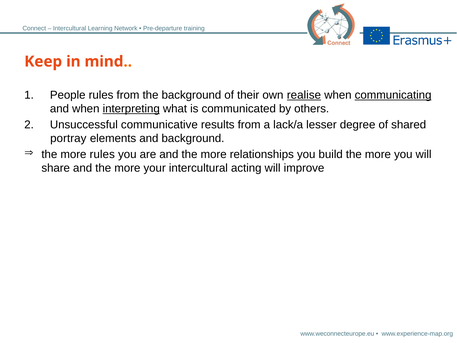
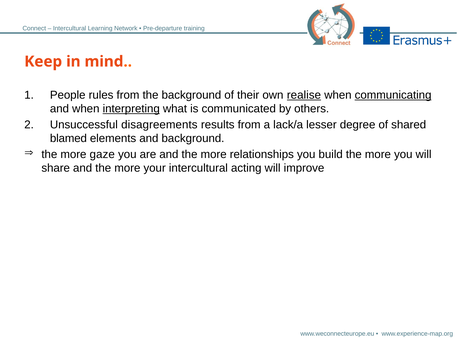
communicative: communicative -> disagreements
portray: portray -> blamed
more rules: rules -> gaze
